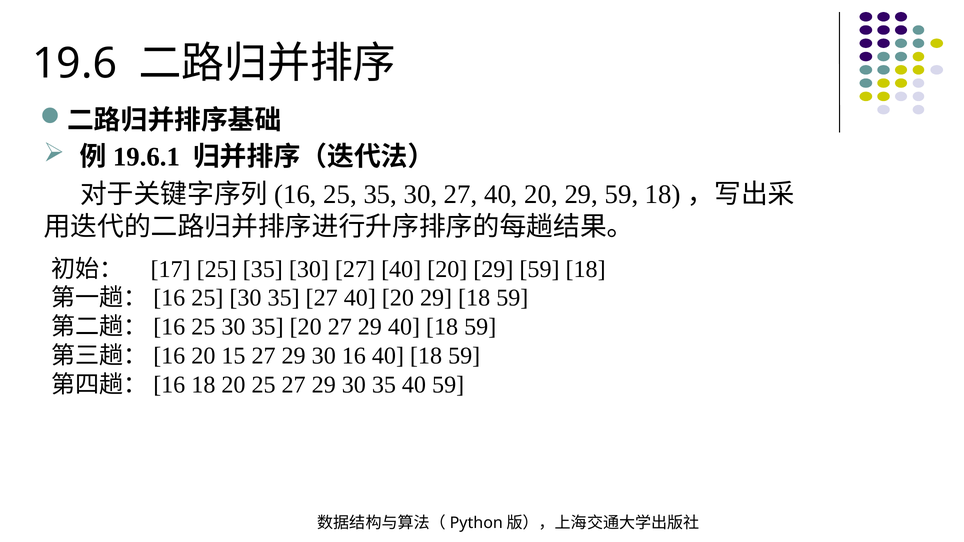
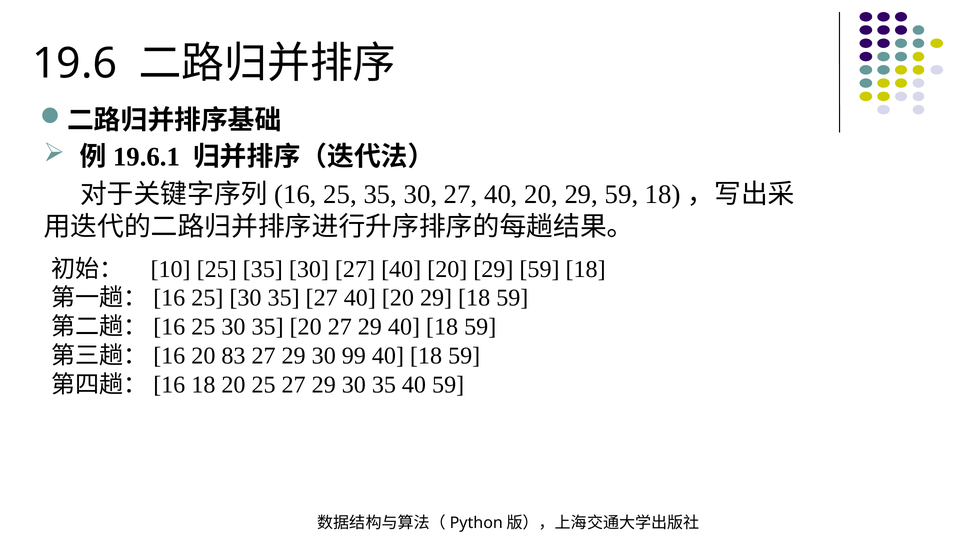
17: 17 -> 10
15: 15 -> 83
16: 16 -> 99
